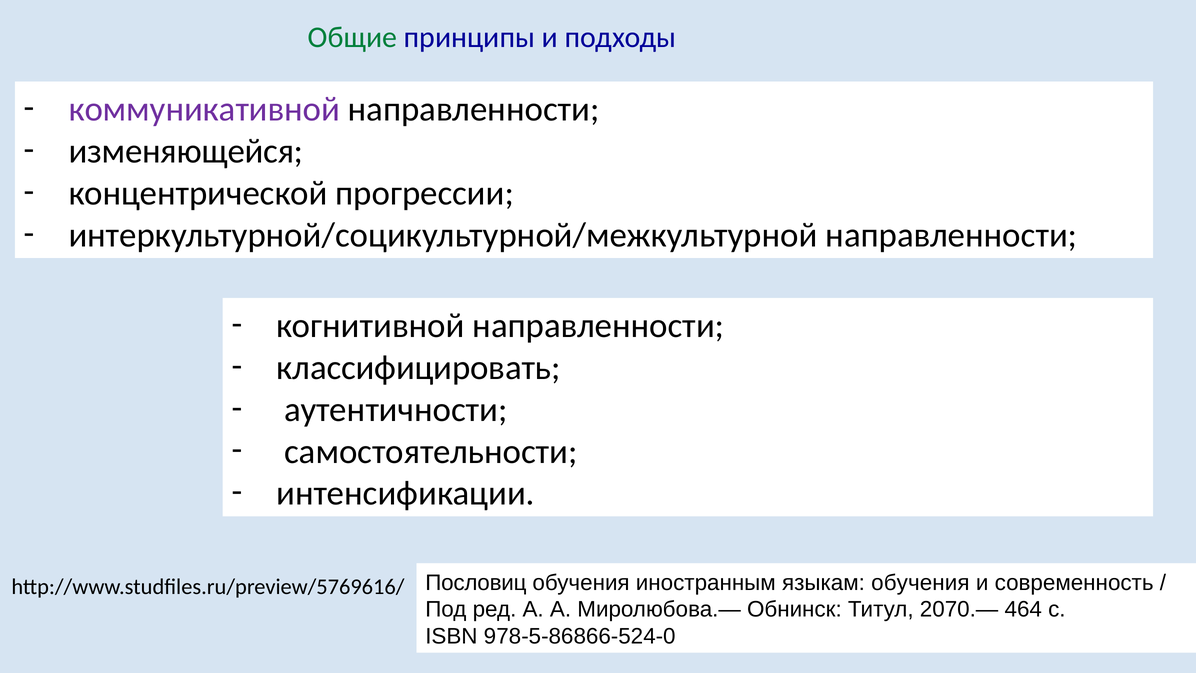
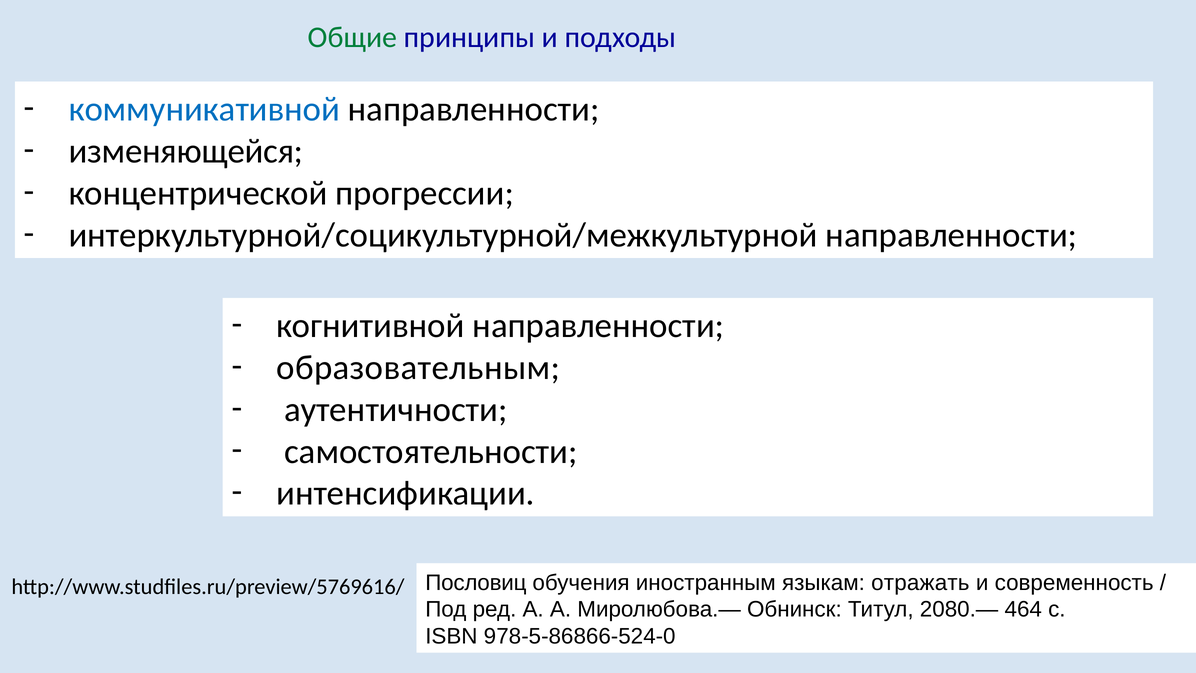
коммуникативной colour: purple -> blue
классифицировать: классифицировать -> образовательным
языкам обучения: обучения -> отражать
2070.—: 2070.— -> 2080.—
